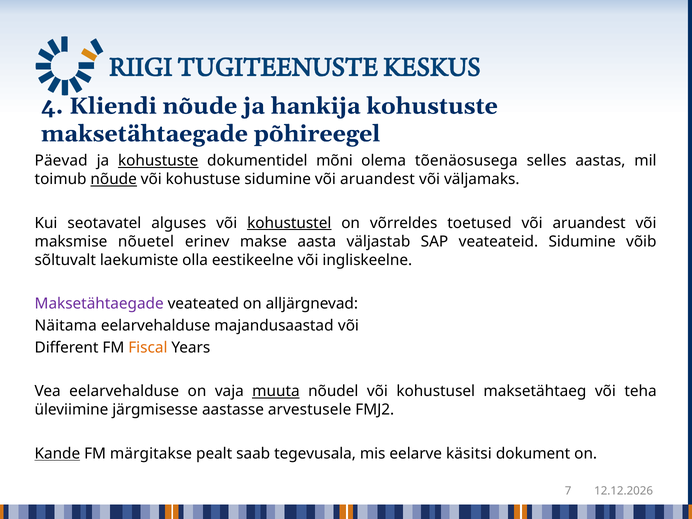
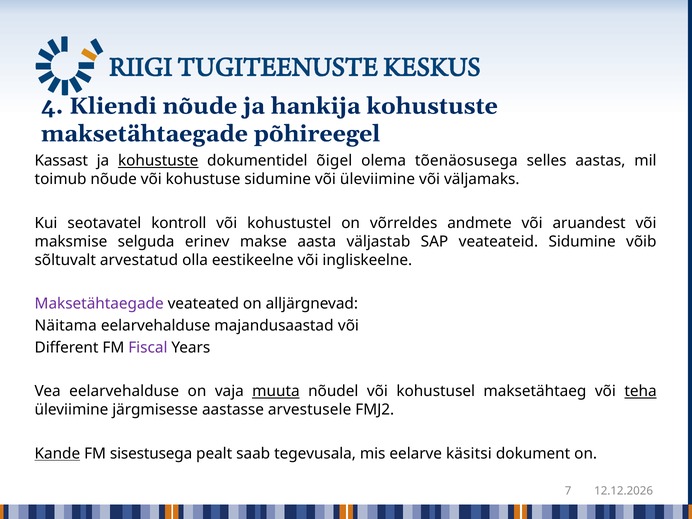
Päevad: Päevad -> Kassast
mõni: mõni -> õigel
nõude at (114, 179) underline: present -> none
sidumine või aruandest: aruandest -> üleviimine
alguses: alguses -> kontroll
kohustustel underline: present -> none
toetused: toetused -> andmete
nõuetel: nõuetel -> selguda
laekumiste: laekumiste -> arvestatud
Fiscal colour: orange -> purple
teha underline: none -> present
märgitakse: märgitakse -> sisestusega
